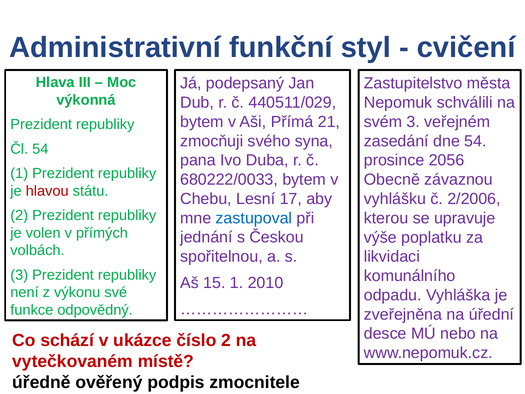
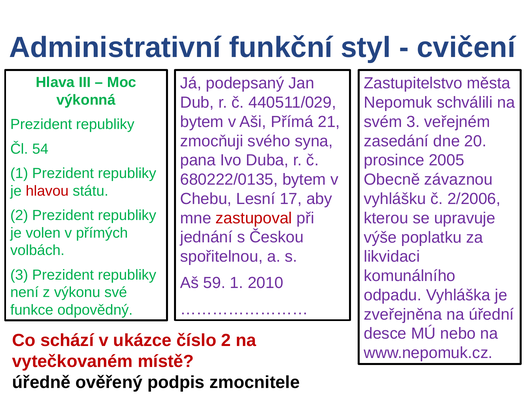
dne 54: 54 -> 20
2056: 2056 -> 2005
680222/0033: 680222/0033 -> 680222/0135
zastupoval colour: blue -> red
15: 15 -> 59
